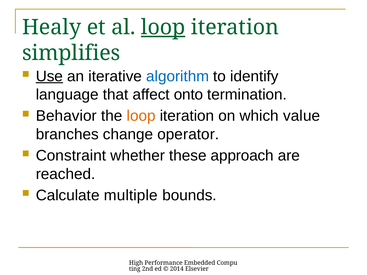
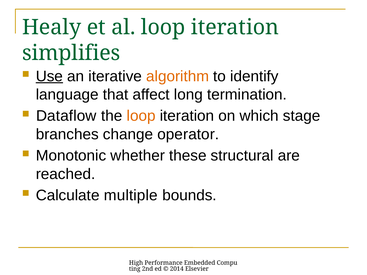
loop at (163, 27) underline: present -> none
algorithm colour: blue -> orange
onto: onto -> long
Behavior: Behavior -> Dataflow
value: value -> stage
Constraint: Constraint -> Monotonic
approach: approach -> structural
